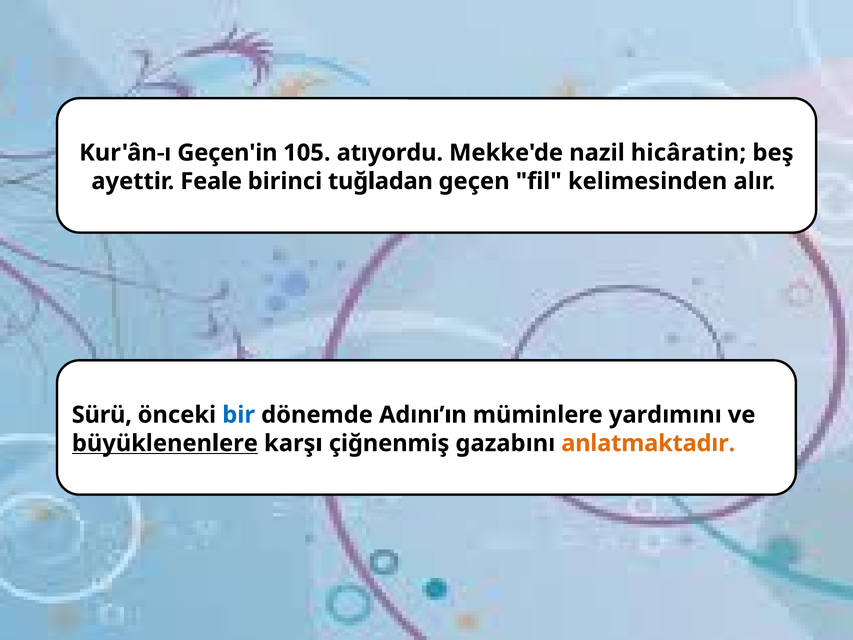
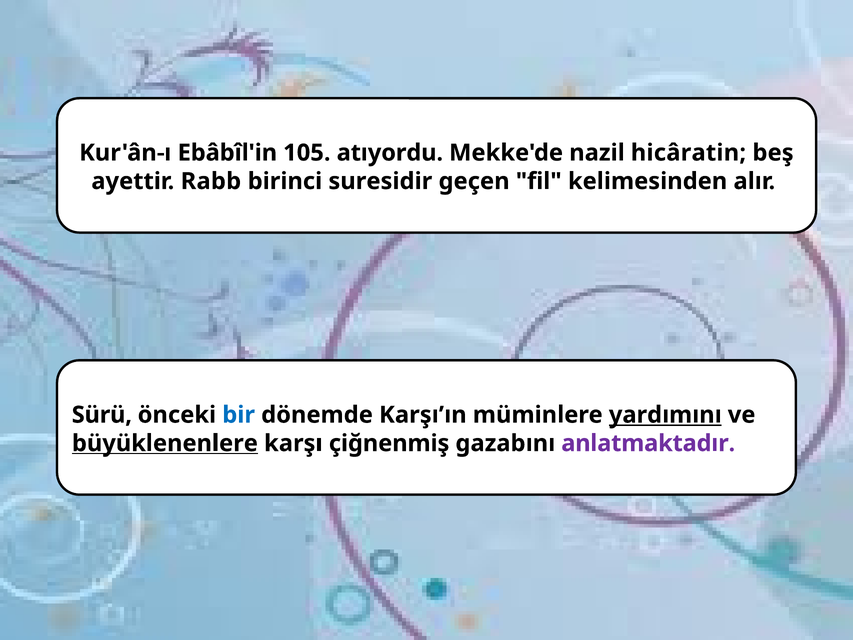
Geçen'in: Geçen'in -> Ebâbîl'in
Feale: Feale -> Rabb
tuğladan: tuğladan -> suresidir
Adını’ın: Adını’ın -> Karşı’ın
yardımını underline: none -> present
anlatmaktadır colour: orange -> purple
